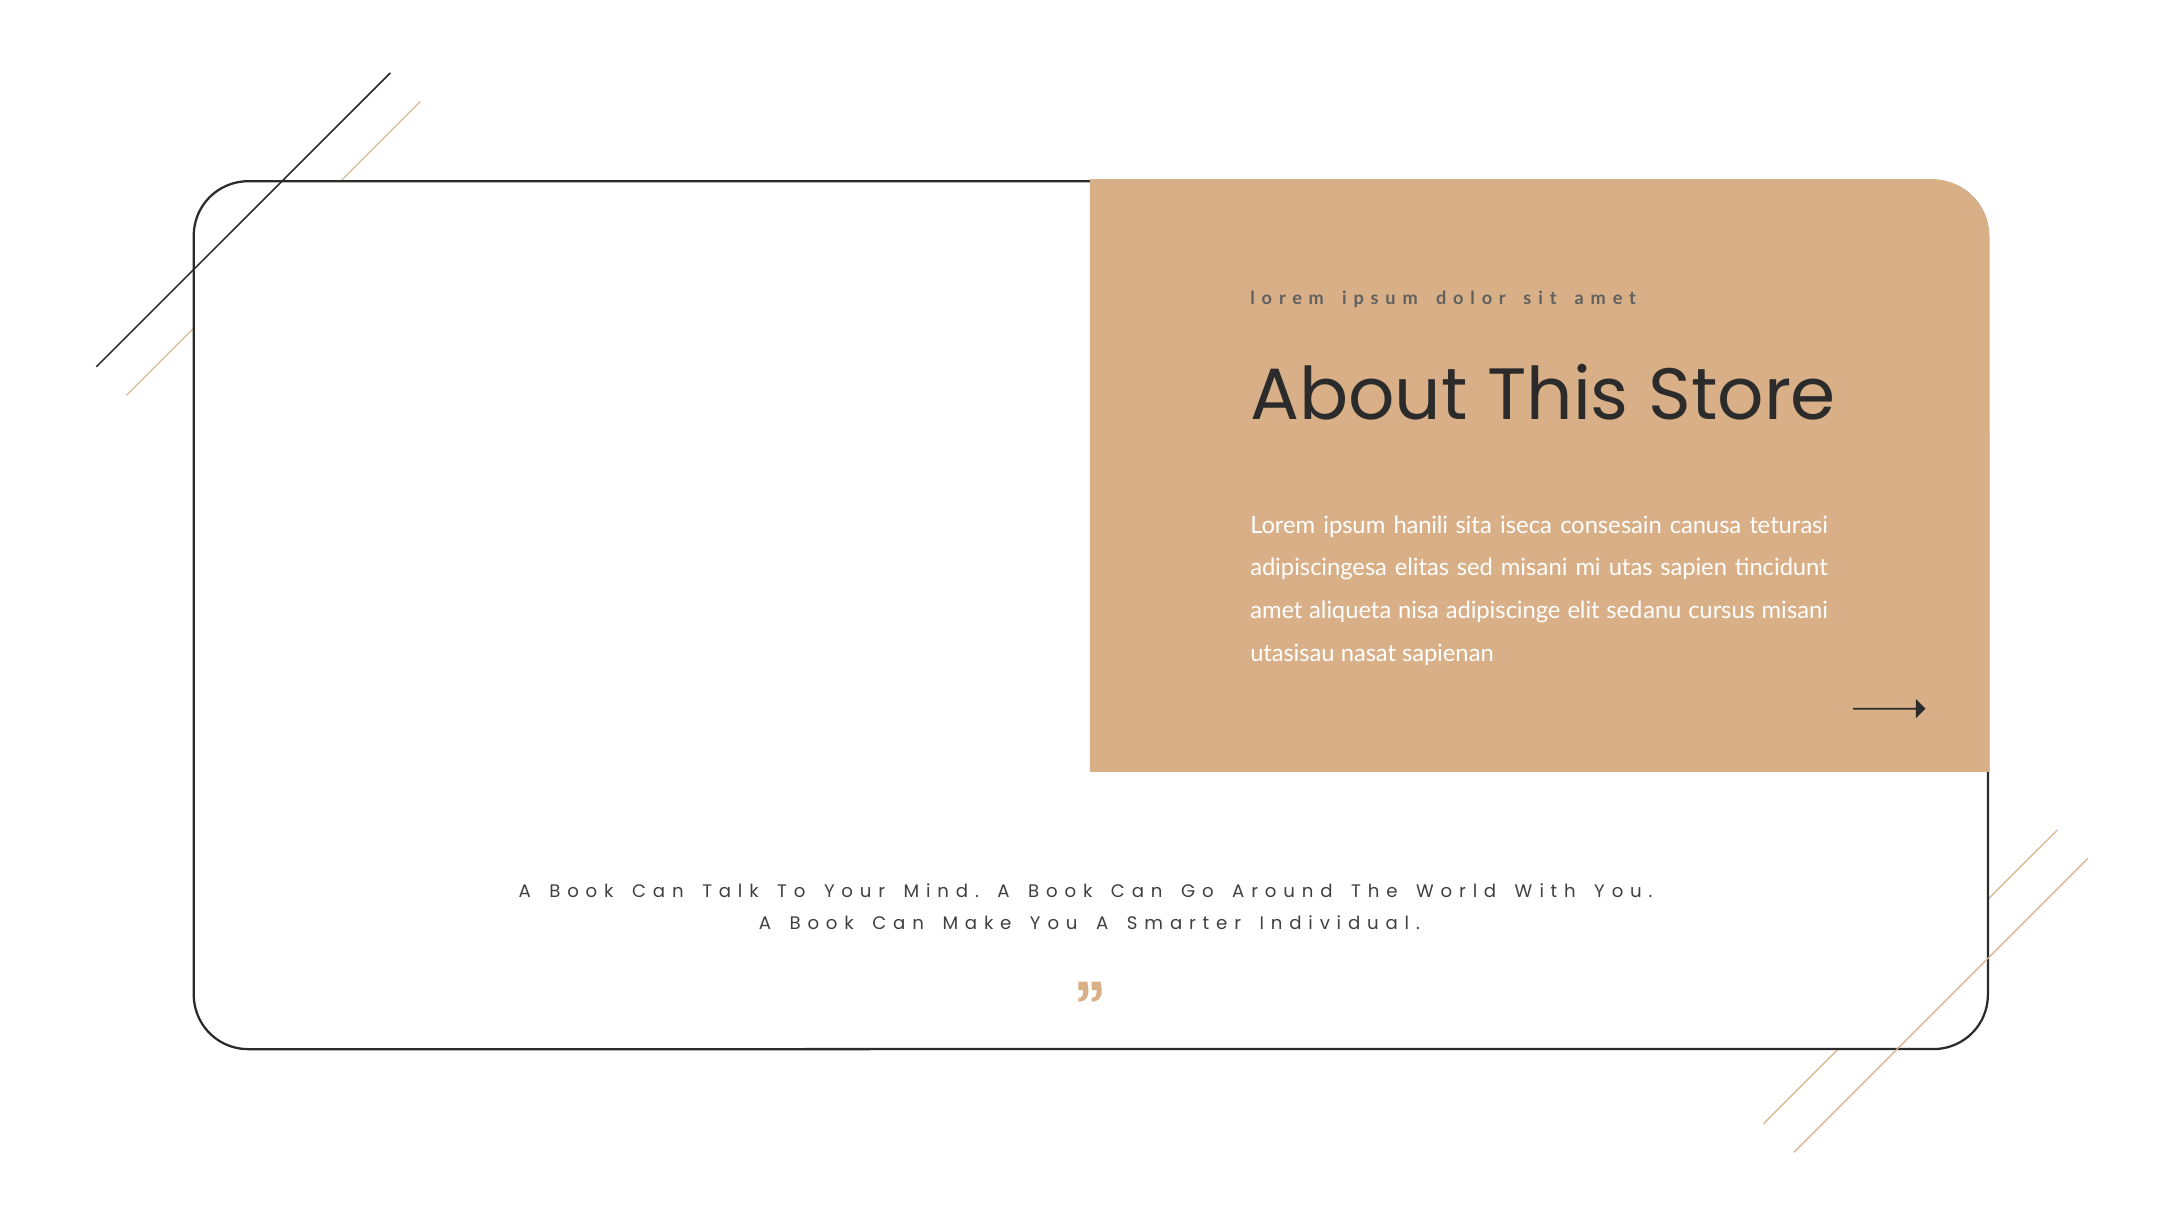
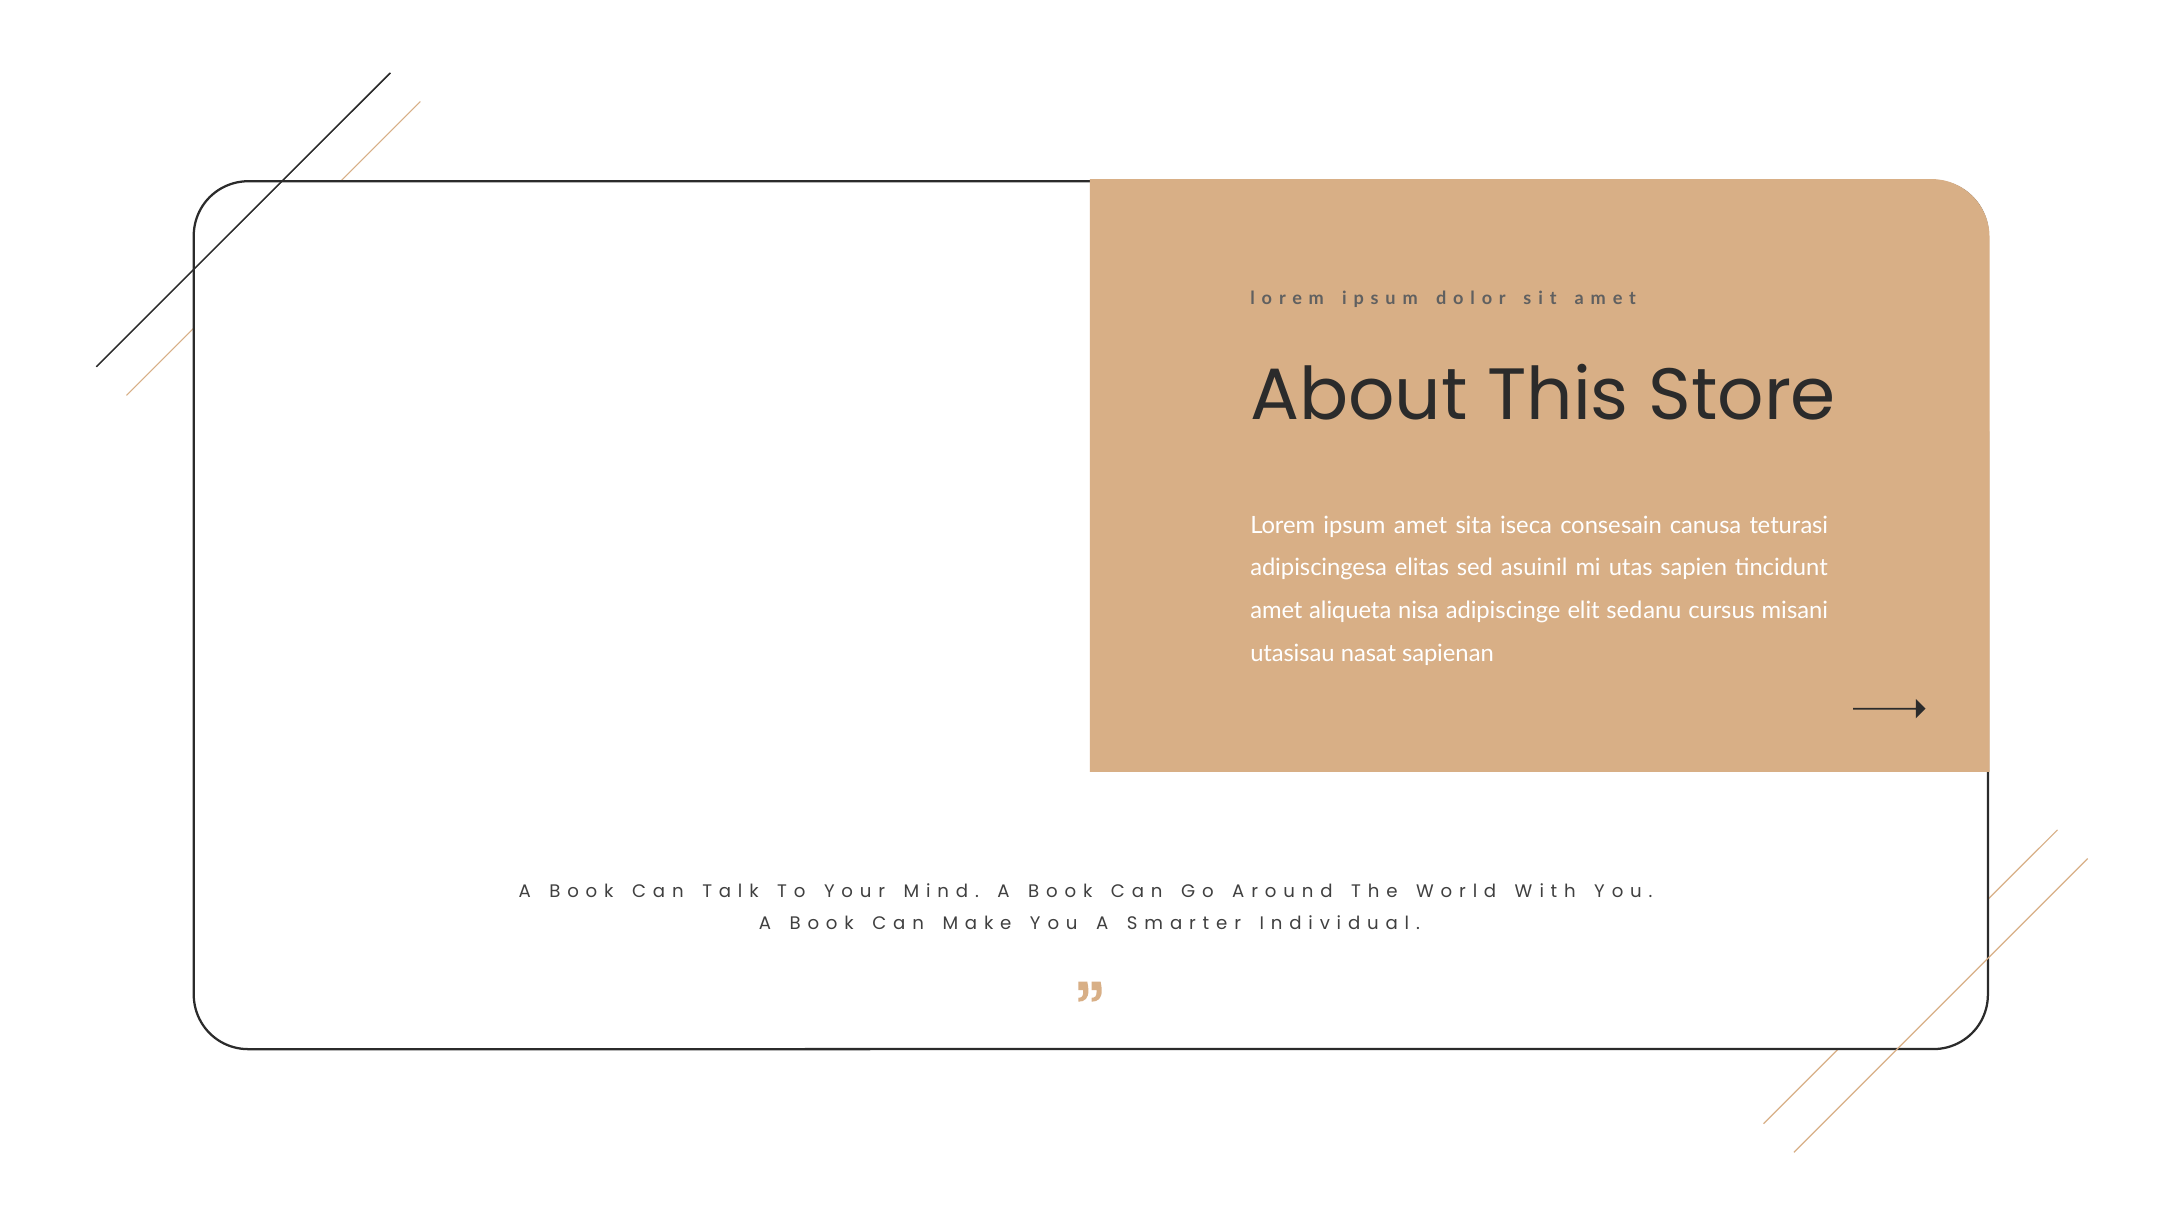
ipsum hanili: hanili -> amet
sed misani: misani -> asuinil
